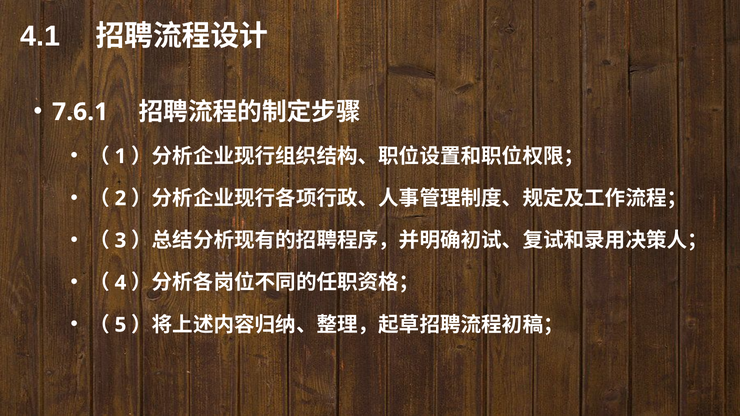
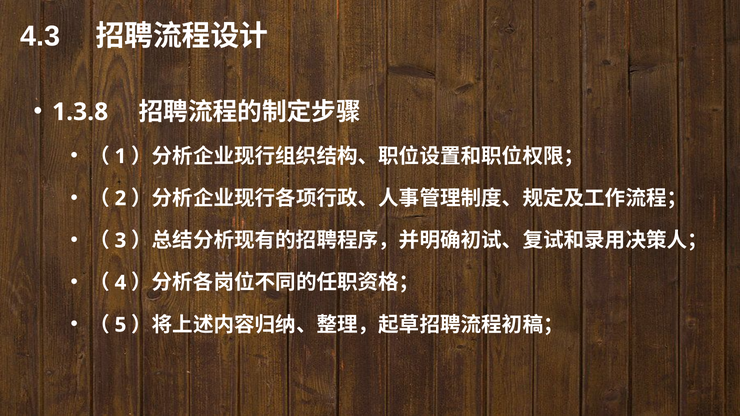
4.1: 4.1 -> 4.3
7.6.1: 7.6.1 -> 1.3.8
